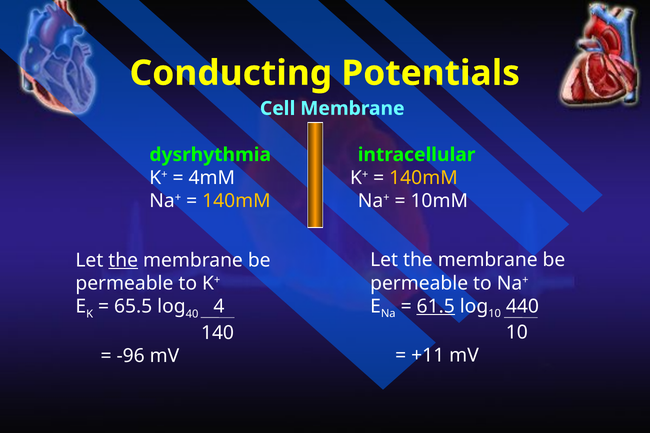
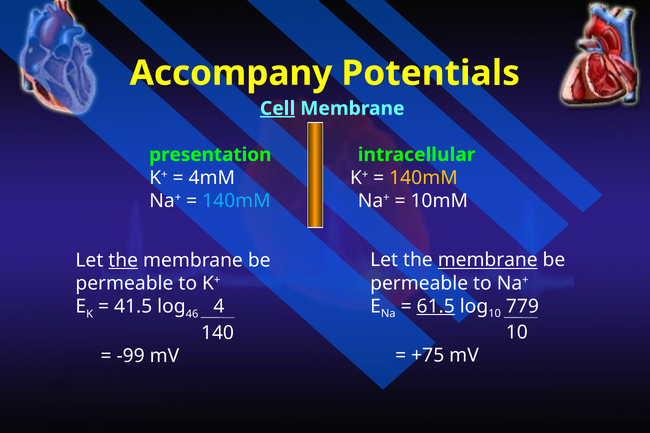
Conducting: Conducting -> Accompany
Cell underline: none -> present
dysrhythmia: dysrhythmia -> presentation
140mM at (236, 201) colour: yellow -> light blue
membrane at (488, 260) underline: none -> present
440: 440 -> 779
65.5: 65.5 -> 41.5
40: 40 -> 46
+11: +11 -> +75
-96: -96 -> -99
